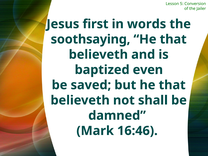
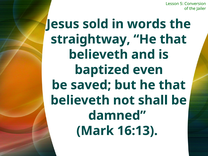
first: first -> sold
soothsaying: soothsaying -> straightway
16:46: 16:46 -> 16:13
